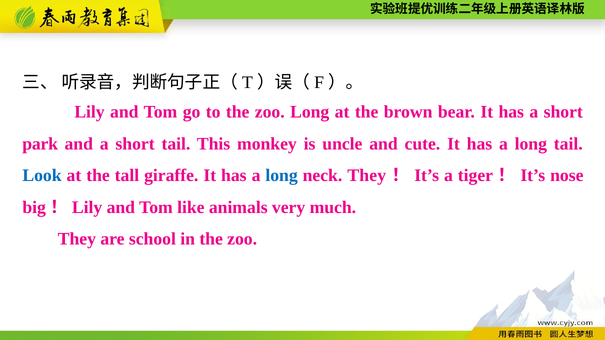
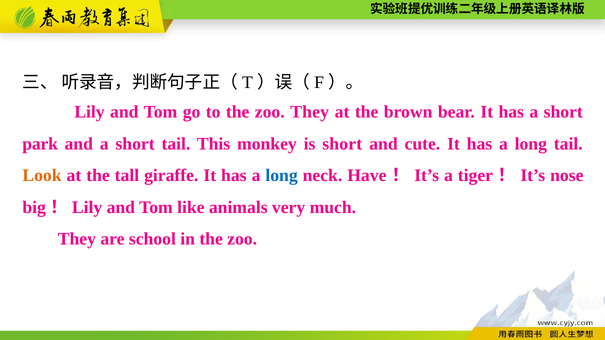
zoo Long: Long -> They
is uncle: uncle -> short
Look colour: blue -> orange
neck They: They -> Have
